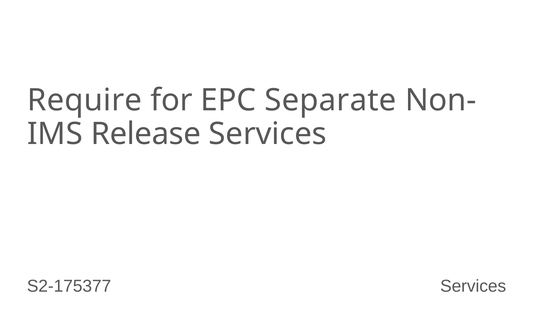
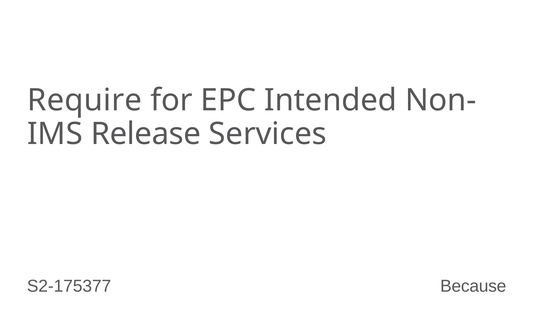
Separate: Separate -> Intended
S2-175377 Services: Services -> Because
